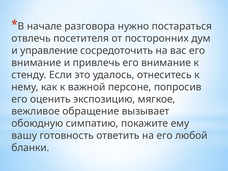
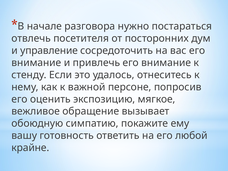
бланки: бланки -> крайне
